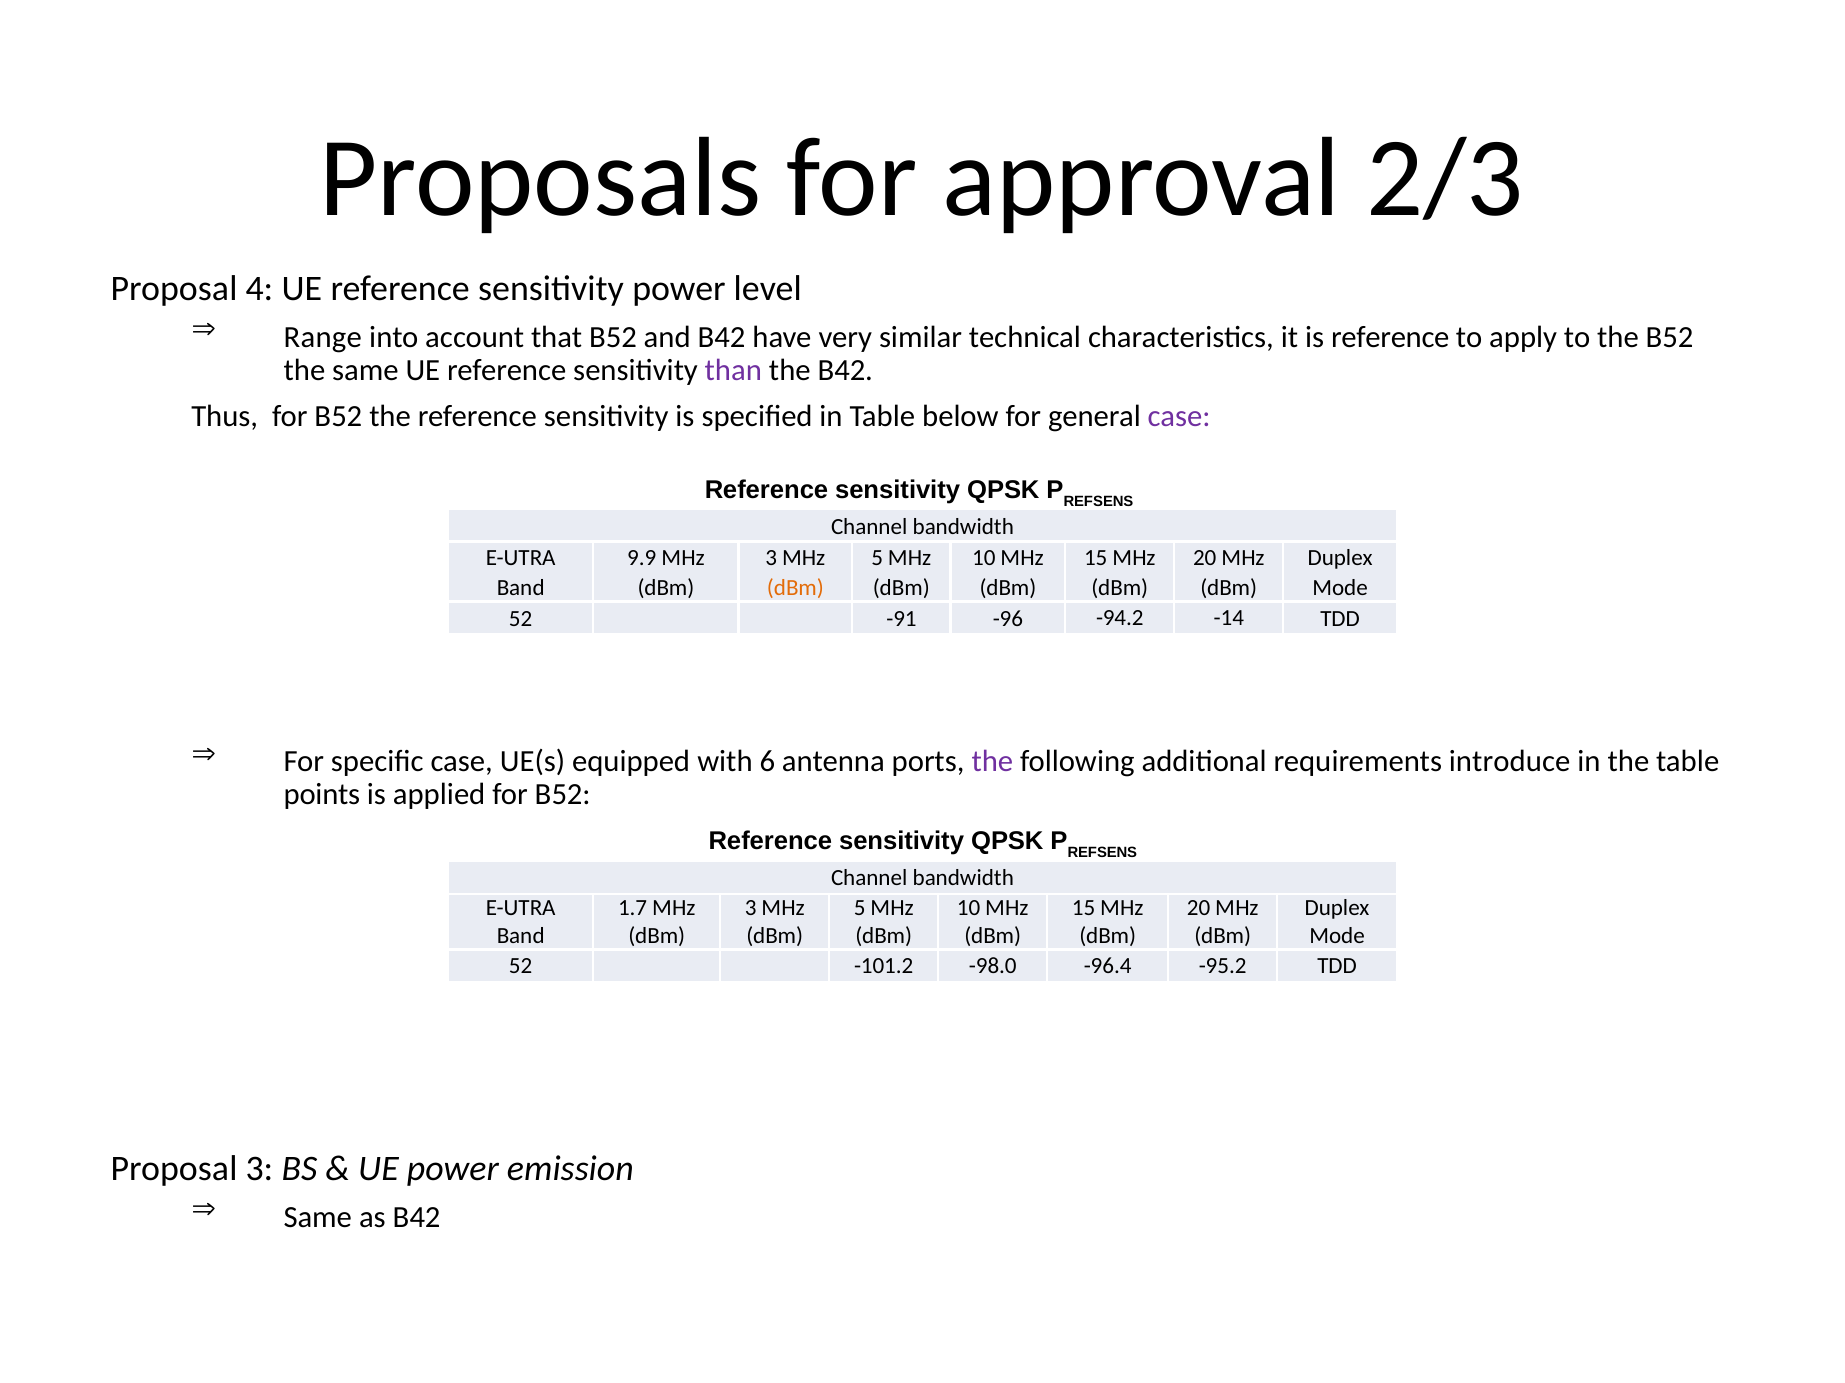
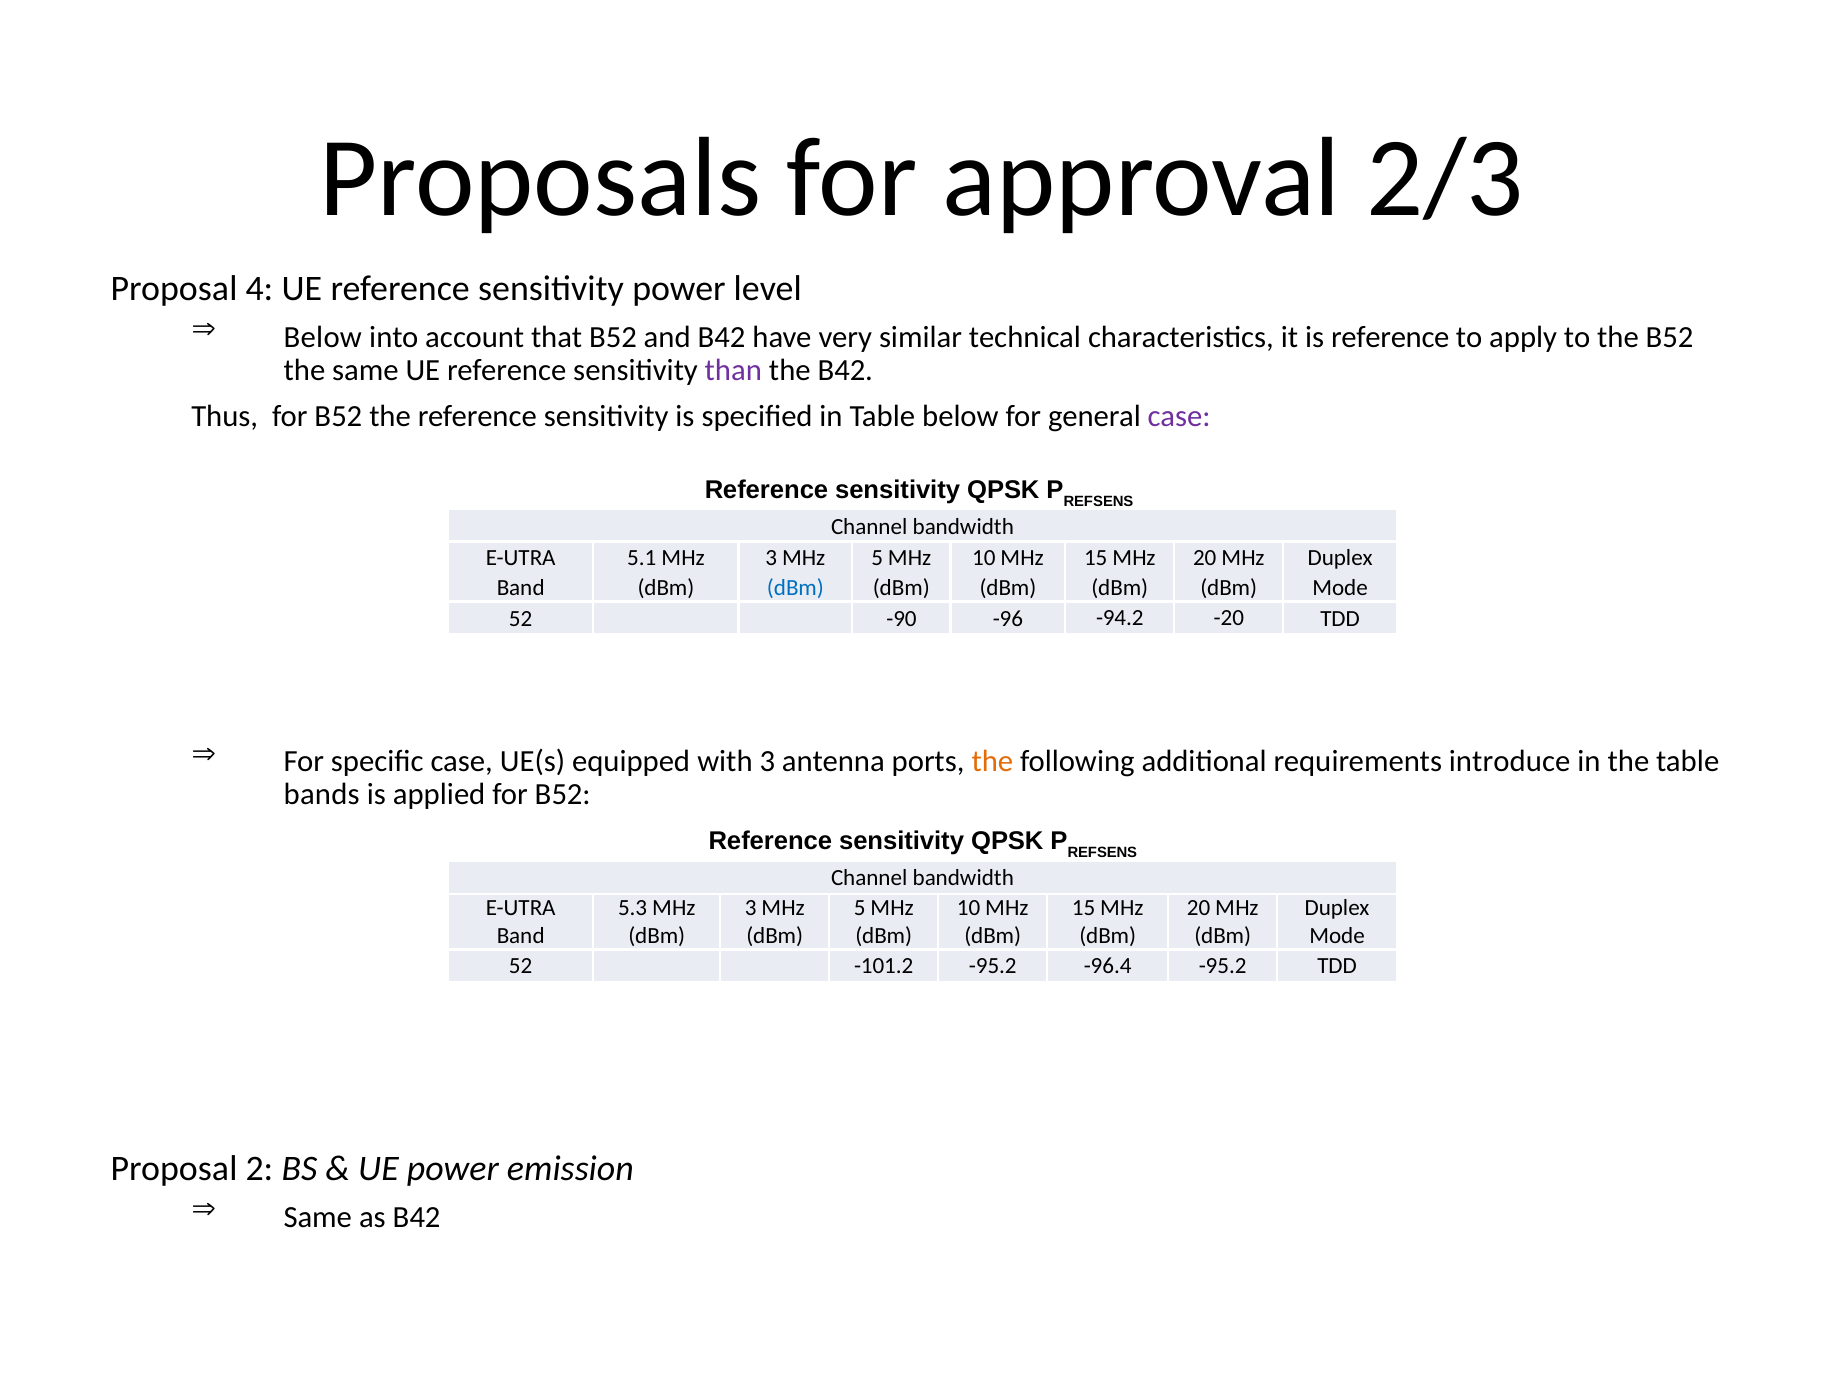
Range at (323, 338): Range -> Below
9.9: 9.9 -> 5.1
dBm at (795, 588) colour: orange -> blue
-91: -91 -> -90
-14: -14 -> -20
with 6: 6 -> 3
the at (992, 762) colour: purple -> orange
points: points -> bands
1.7: 1.7 -> 5.3
-101.2 -98.0: -98.0 -> -95.2
Proposal 3: 3 -> 2
